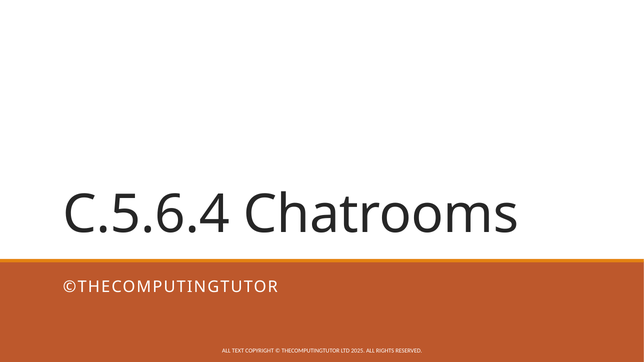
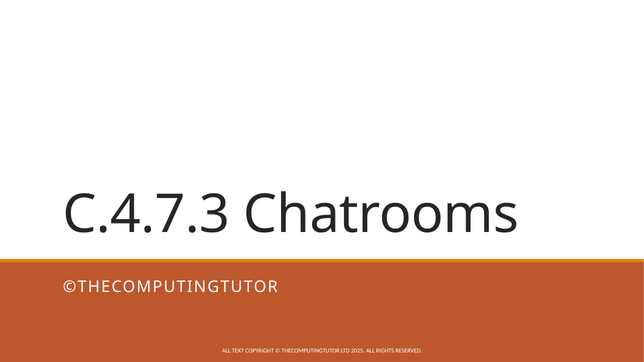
C.5.6.4: C.5.6.4 -> C.4.7.3
